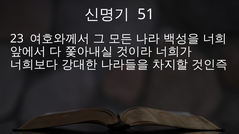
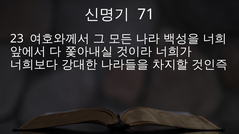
51: 51 -> 71
